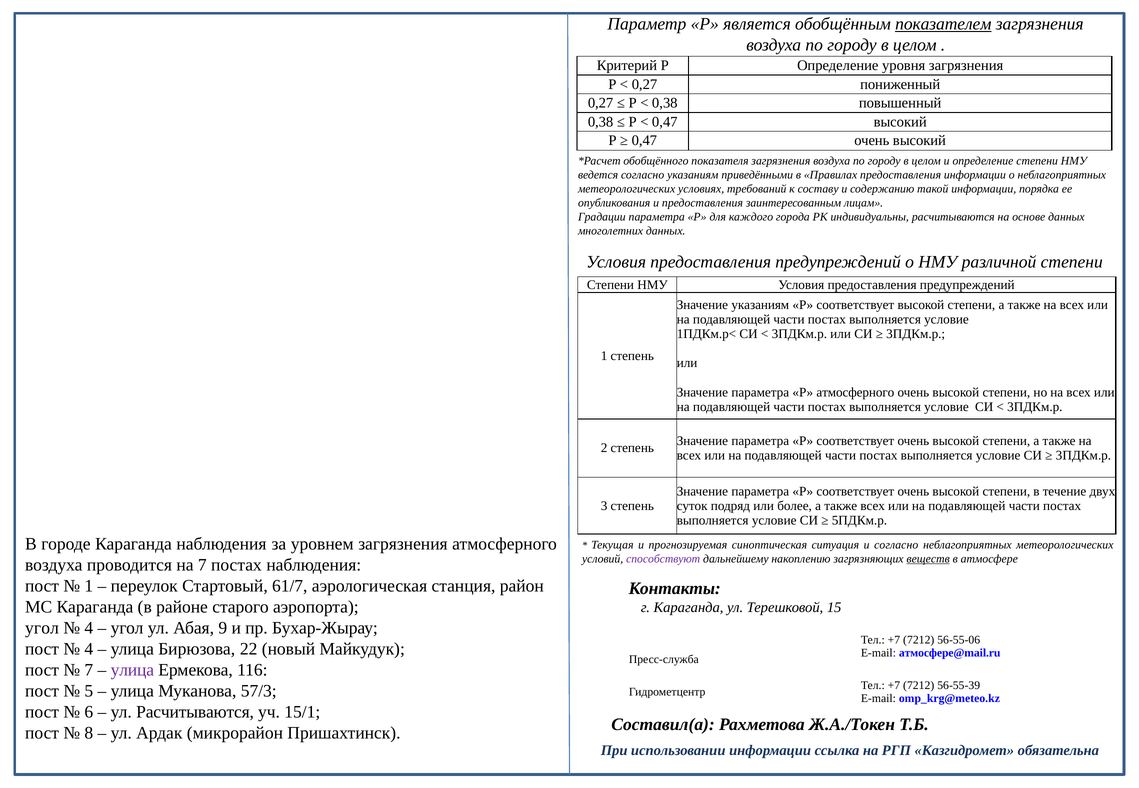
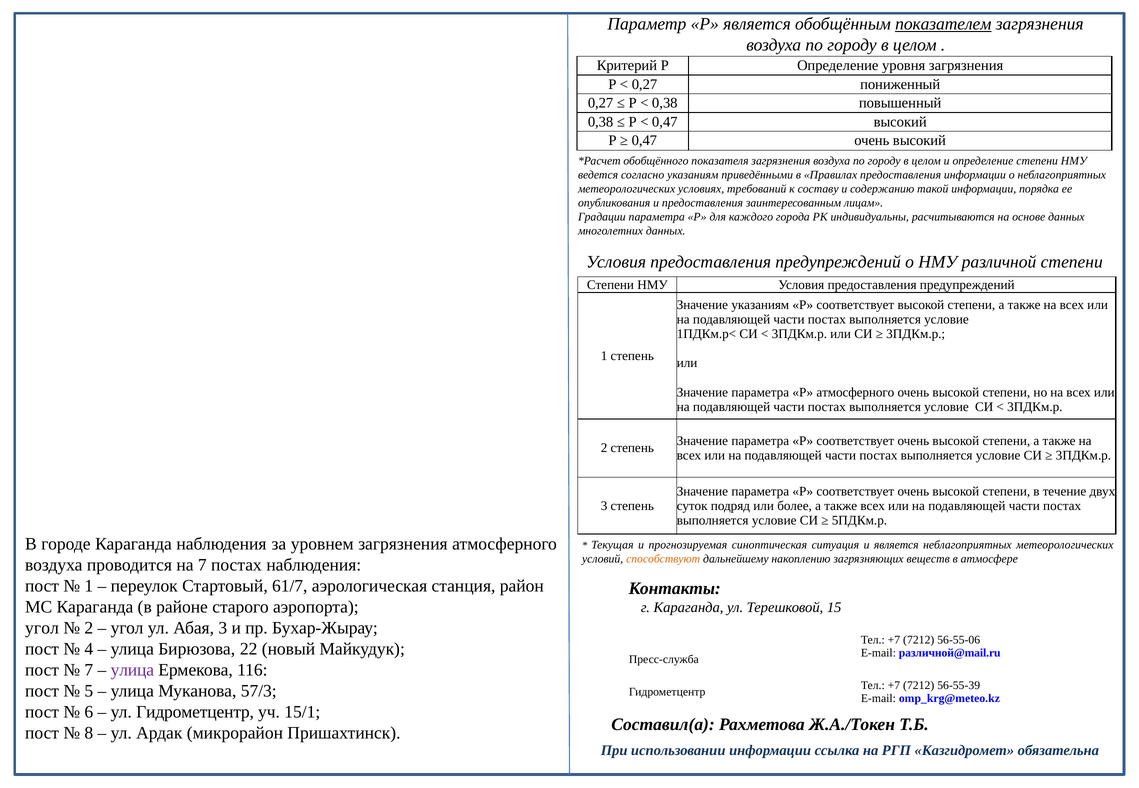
и согласно: согласно -> является
способствуют colour: purple -> orange
веществ underline: present -> none
4 at (89, 628): 4 -> 2
Абая 9: 9 -> 3
атмосфере@mail.ru: атмосфере@mail.ru -> различной@mail.ru
ул Расчитываются: Расчитываются -> Гидрометцентр
